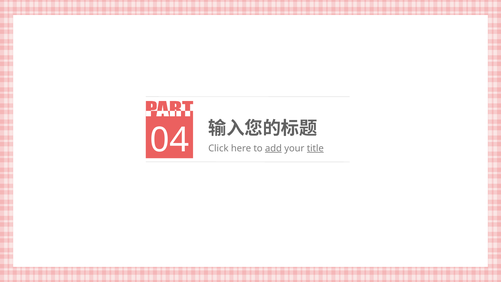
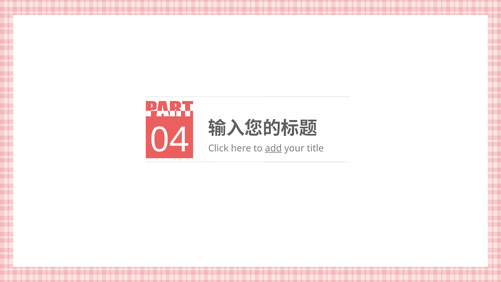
title underline: present -> none
